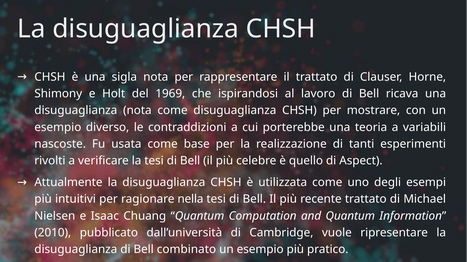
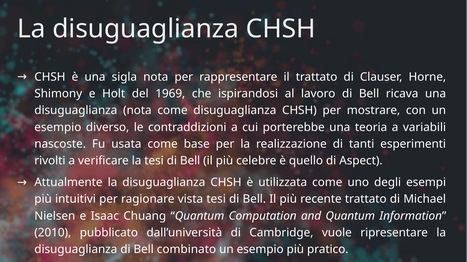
nella: nella -> vista
